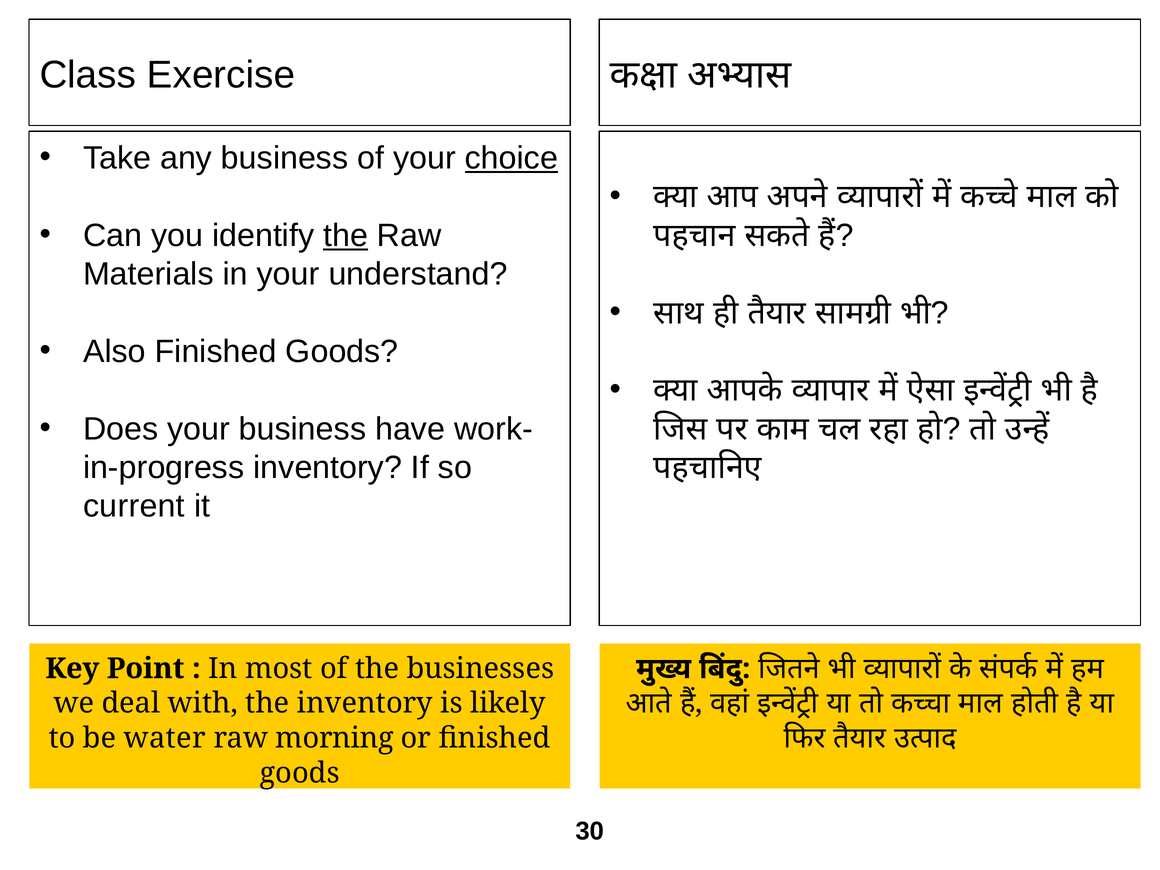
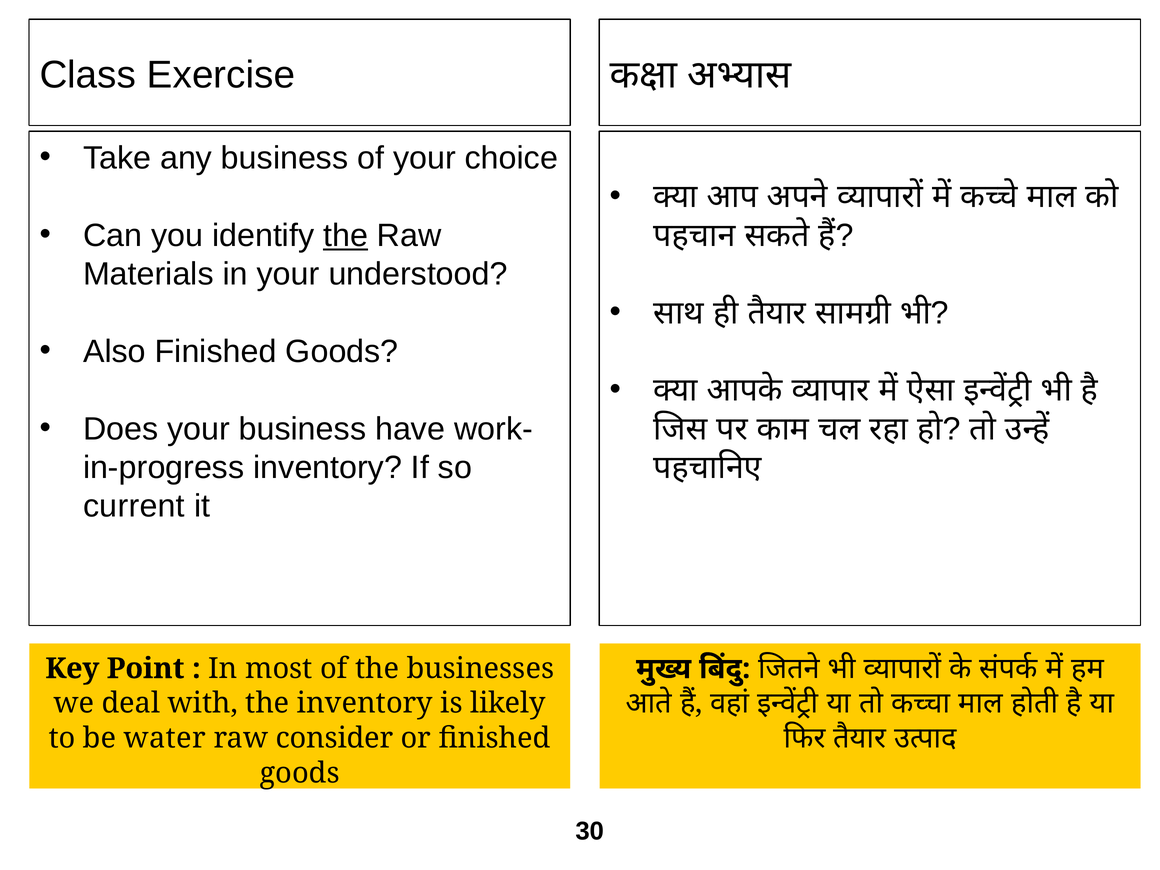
choice underline: present -> none
understand: understand -> understood
morning: morning -> consider
